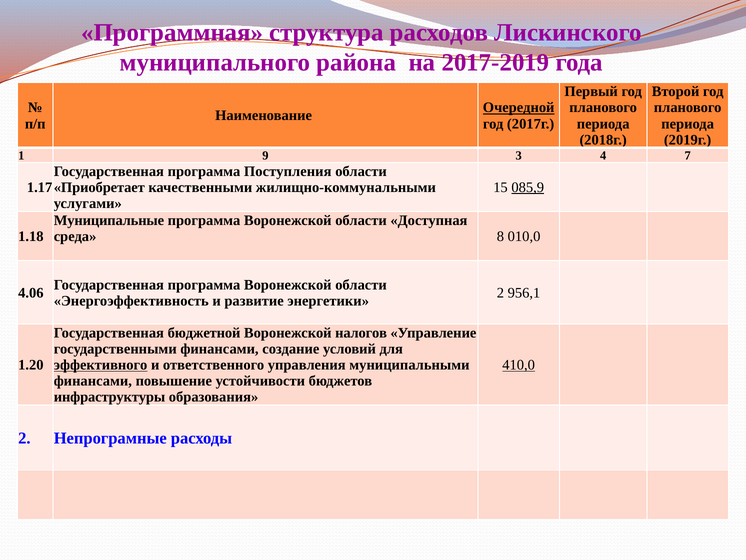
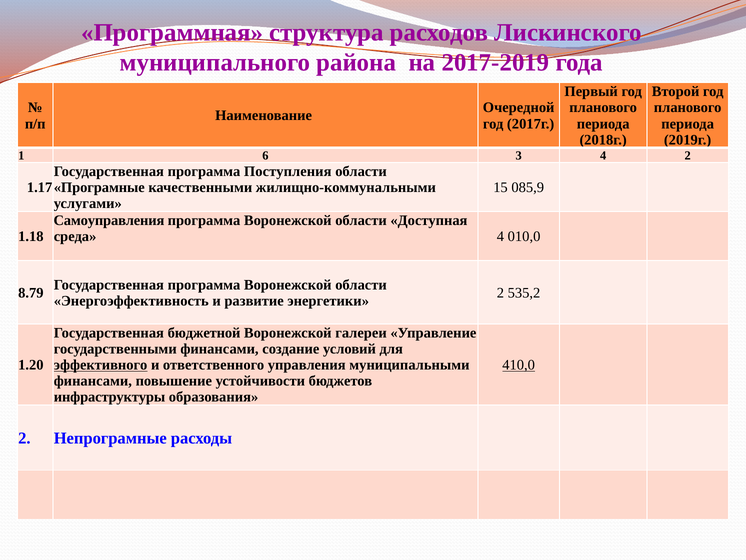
Очередной underline: present -> none
9: 9 -> 6
4 7: 7 -> 2
Приобретает: Приобретает -> Програмные
085,9 underline: present -> none
Муниципальные: Муниципальные -> Самоуправления
среда 8: 8 -> 4
4.06: 4.06 -> 8.79
956,1: 956,1 -> 535,2
налогов: налогов -> галереи
